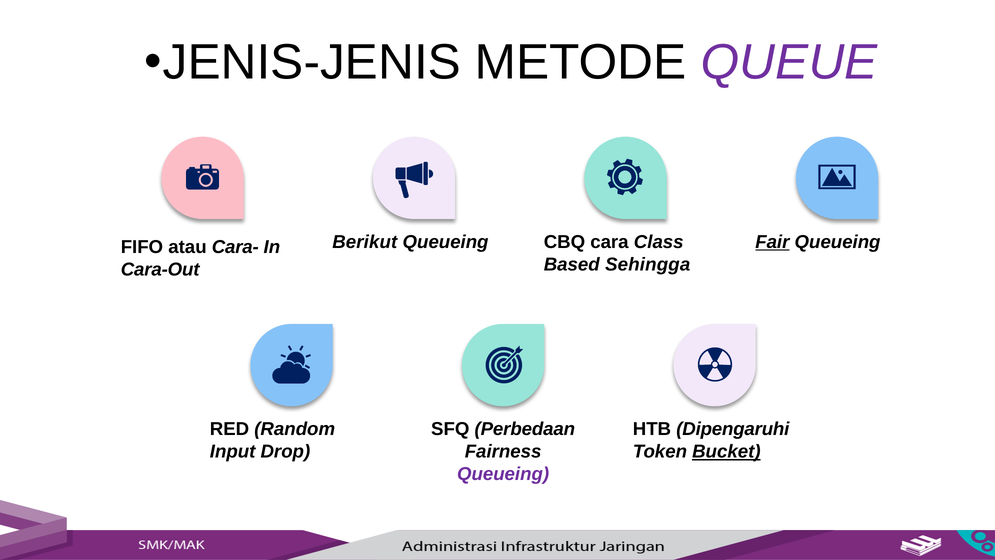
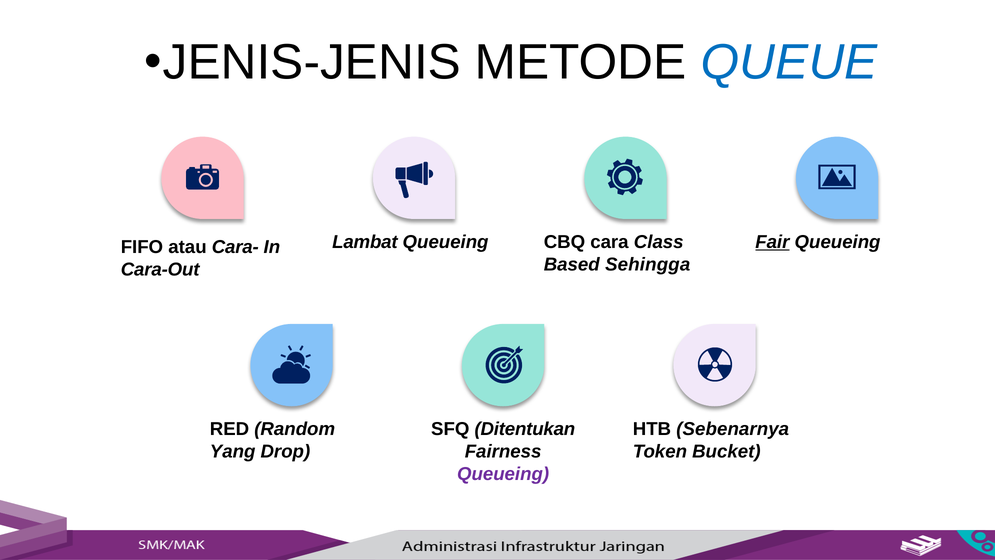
QUEUE colour: purple -> blue
Berikut: Berikut -> Lambat
Perbedaan: Perbedaan -> Ditentukan
Dipengaruhi: Dipengaruhi -> Sebenarnya
Input: Input -> Yang
Bucket underline: present -> none
